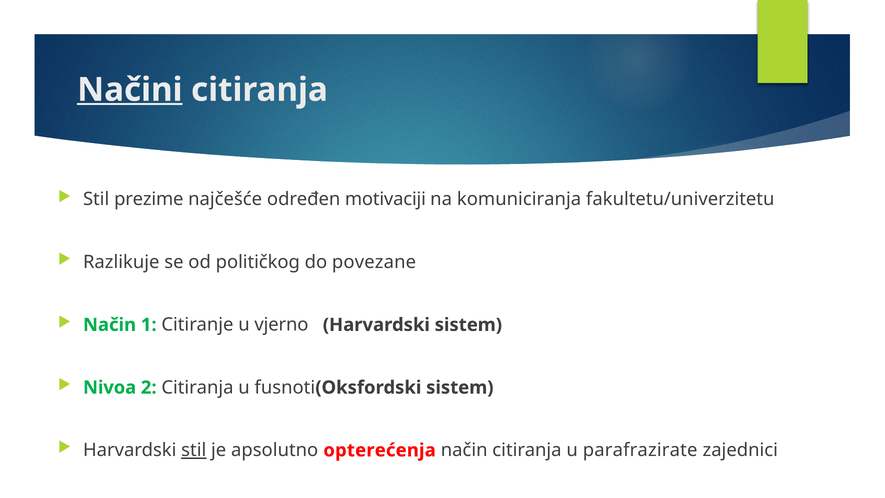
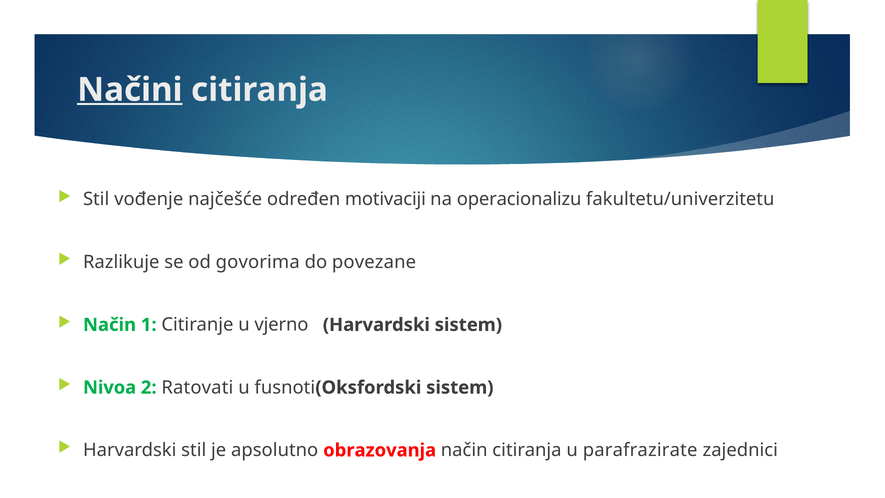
prezime: prezime -> vođenje
komuniciranja: komuniciranja -> operacionalizu
političkog: političkog -> govorima
2 Citiranja: Citiranja -> Ratovati
stil at (194, 450) underline: present -> none
opterećenja: opterećenja -> obrazovanja
